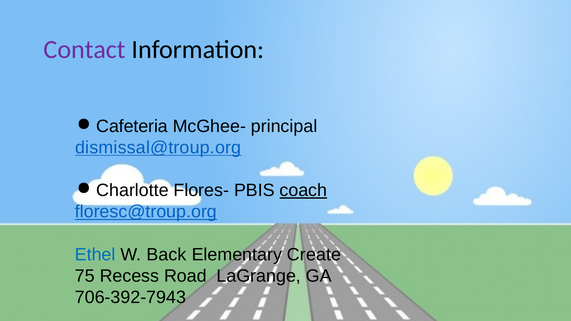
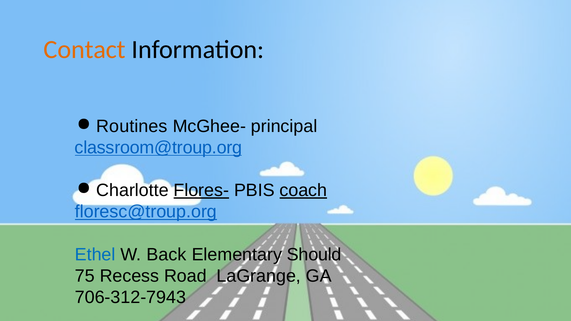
Contact colour: purple -> orange
Cafeteria: Cafeteria -> Routines
dismissal@troup.org: dismissal@troup.org -> classroom@troup.org
Flores- underline: none -> present
Create: Create -> Should
706-392-7943: 706-392-7943 -> 706-312-7943
